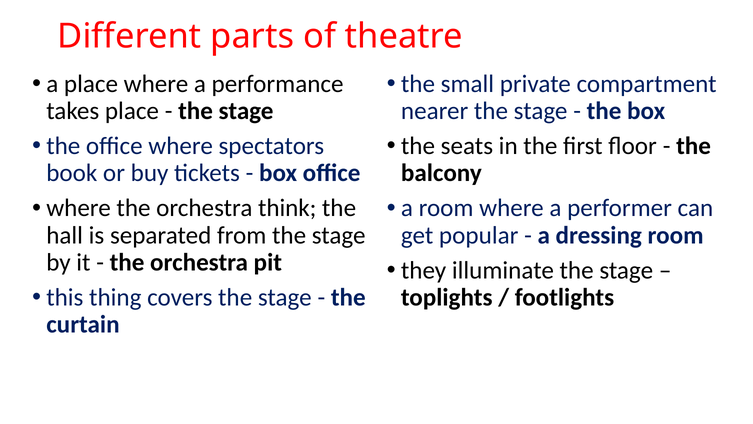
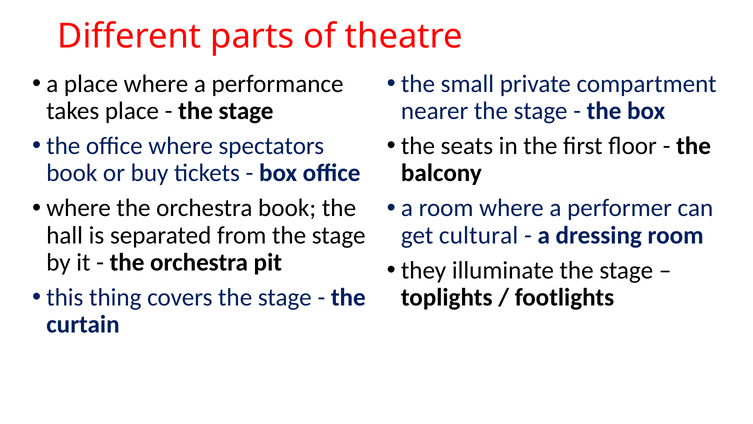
orchestra think: think -> book
popular: popular -> cultural
